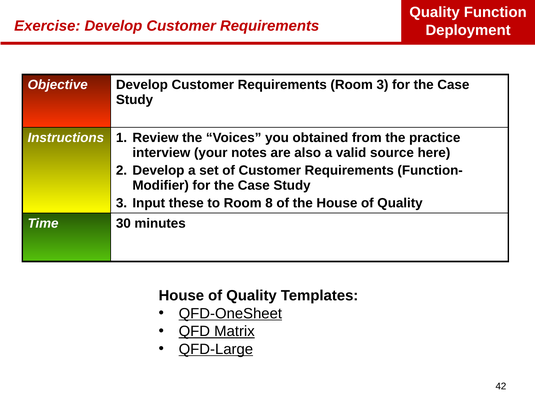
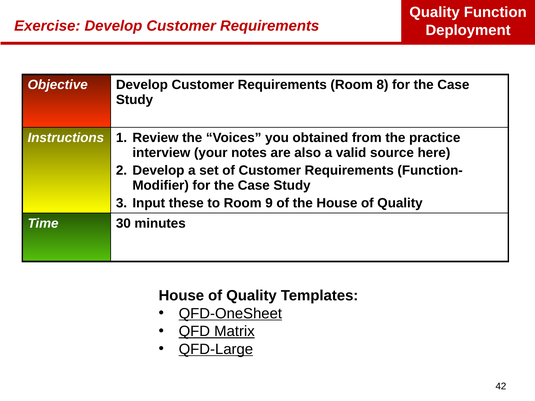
Room 3: 3 -> 8
8: 8 -> 9
